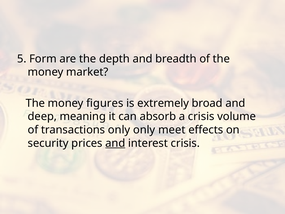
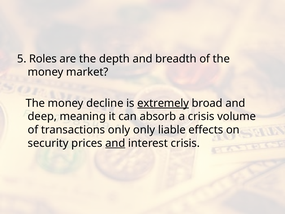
Form: Form -> Roles
figures: figures -> decline
extremely underline: none -> present
meet: meet -> liable
